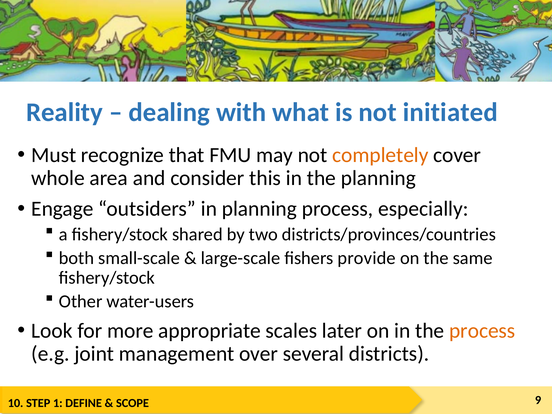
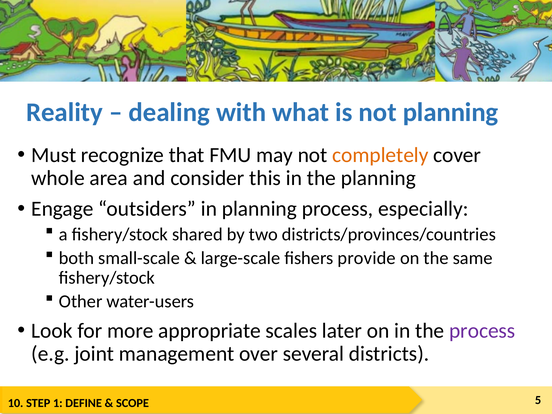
not initiated: initiated -> planning
process at (482, 331) colour: orange -> purple
9: 9 -> 5
